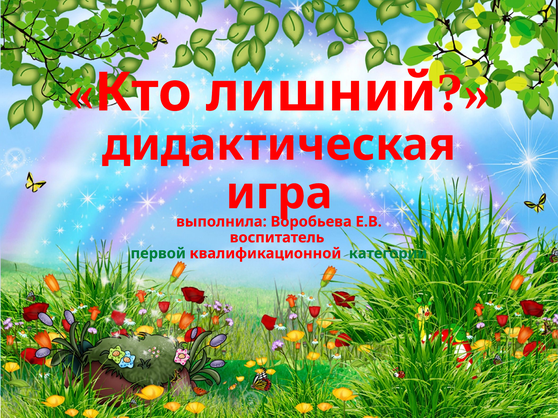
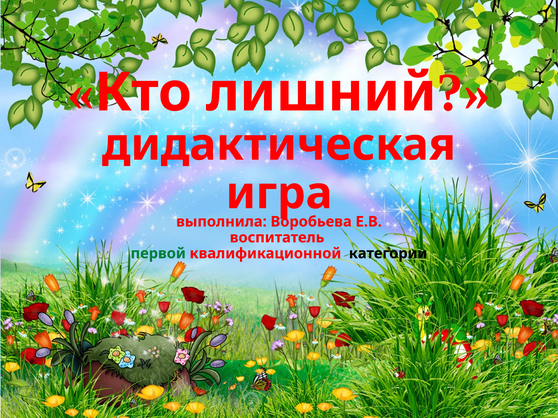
категории colour: green -> black
